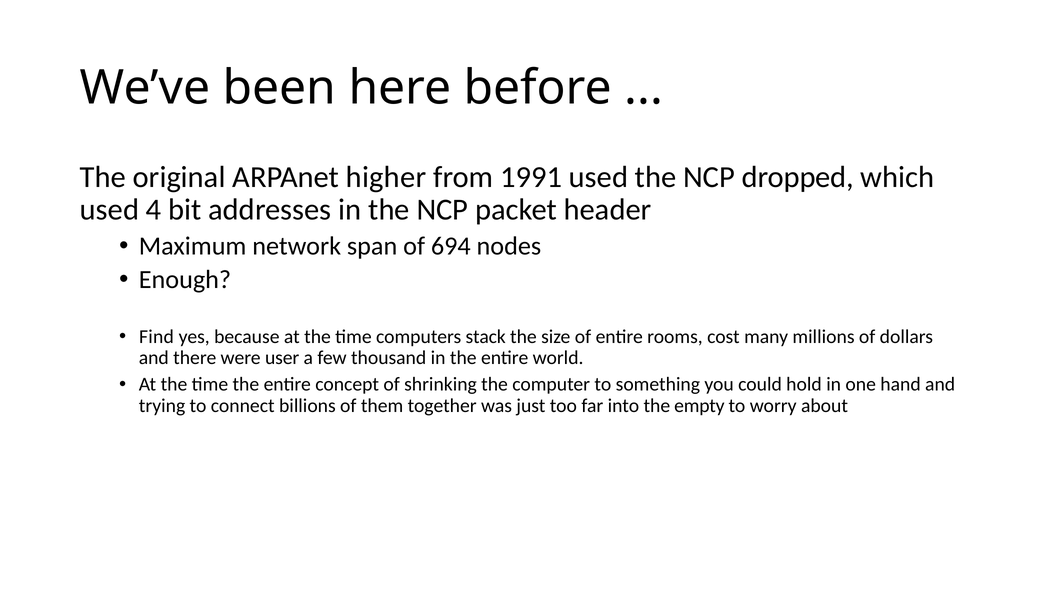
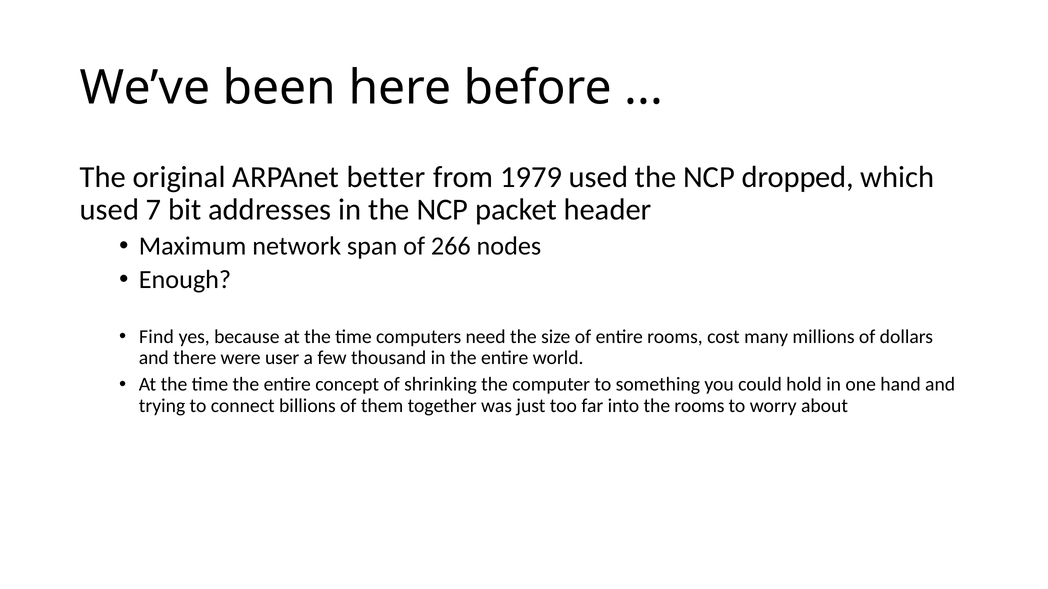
higher: higher -> better
1991: 1991 -> 1979
4: 4 -> 7
694: 694 -> 266
stack: stack -> need
the empty: empty -> rooms
